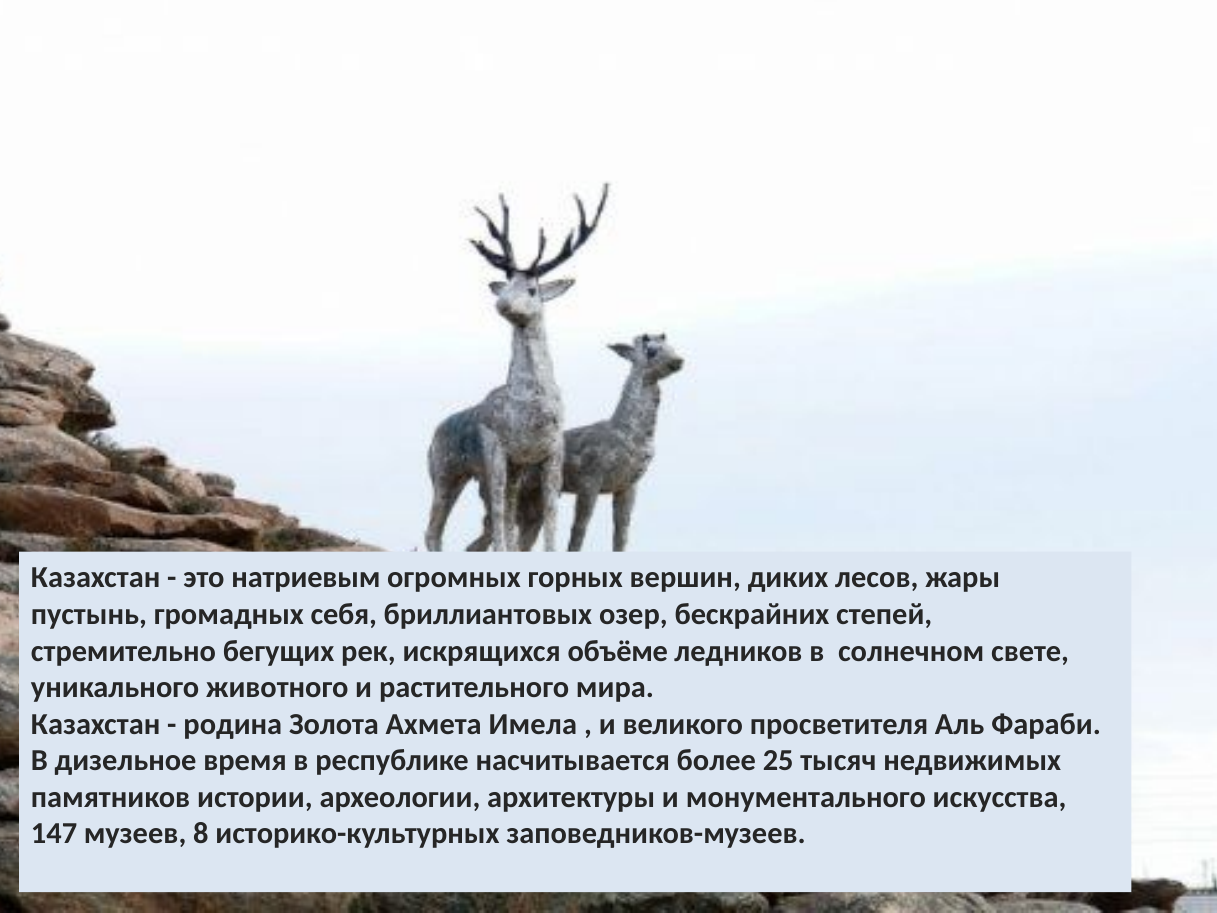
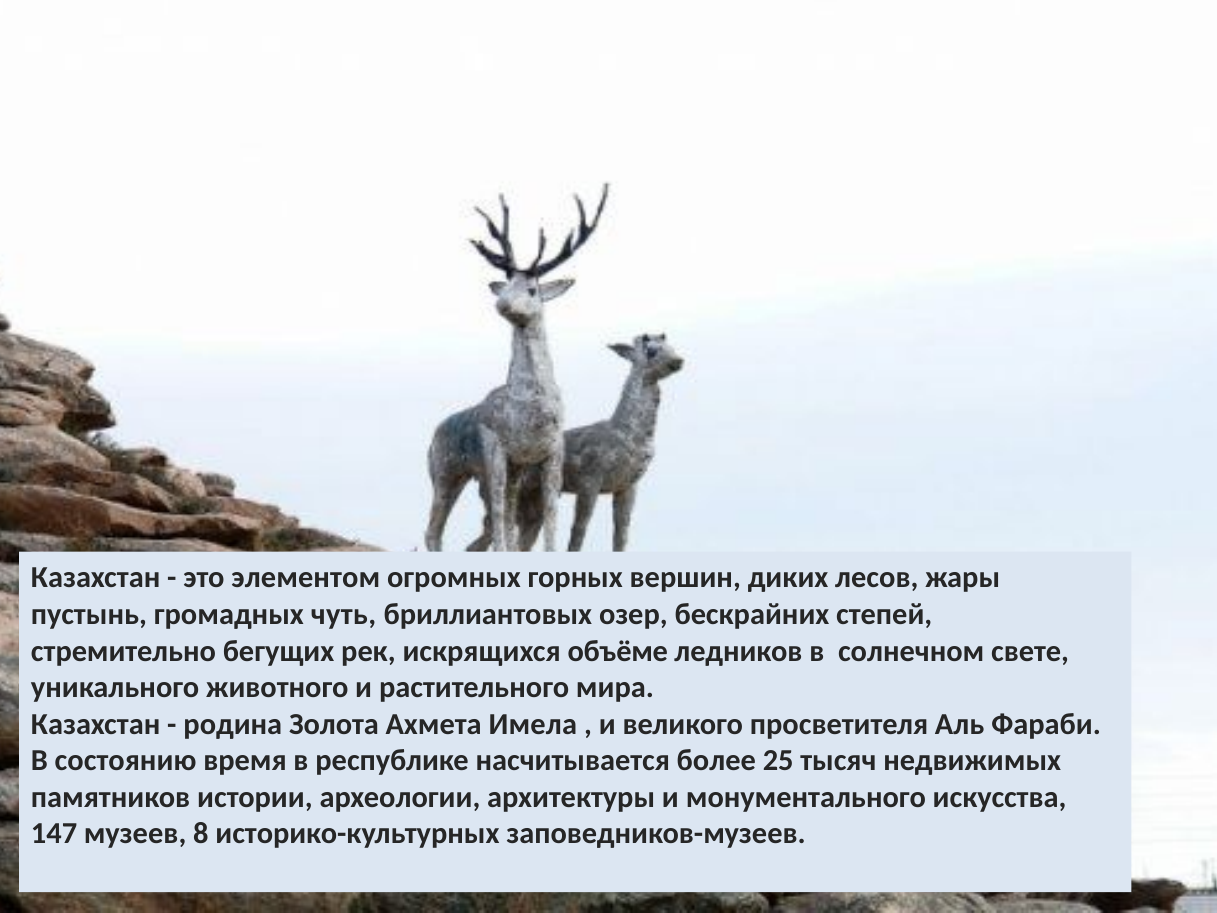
натриевым: натриевым -> элементом
себя: себя -> чуть
дизельное: дизельное -> состоянию
